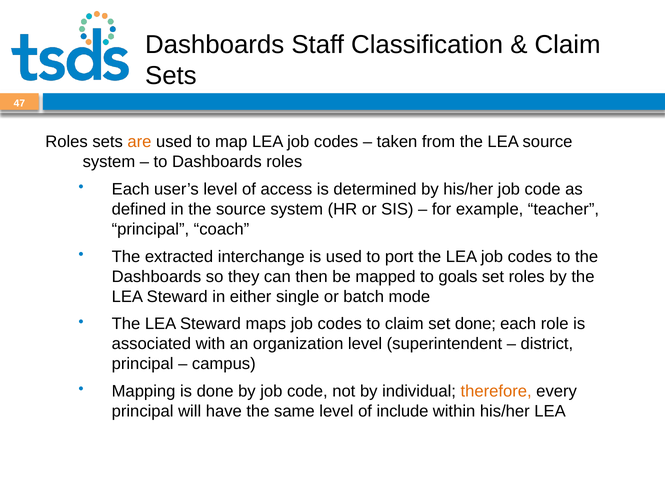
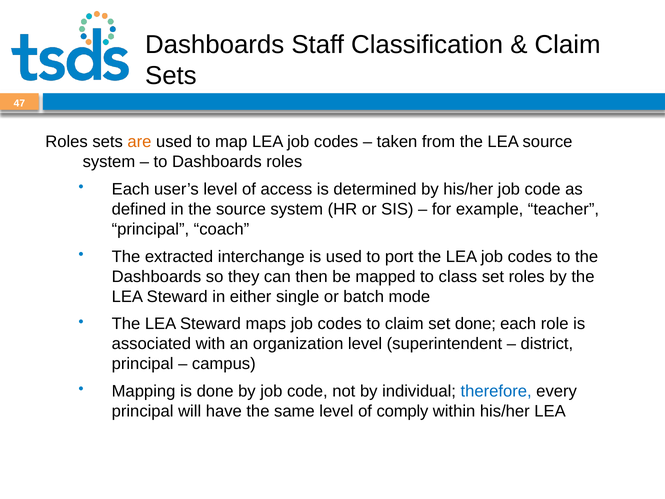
goals: goals -> class
therefore colour: orange -> blue
include: include -> comply
